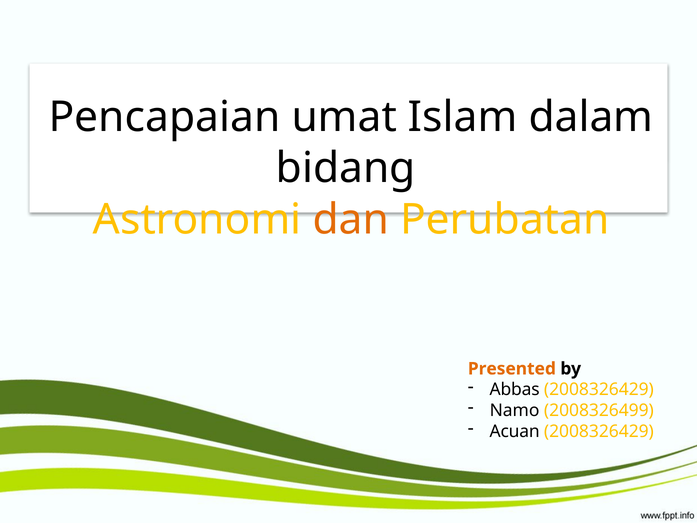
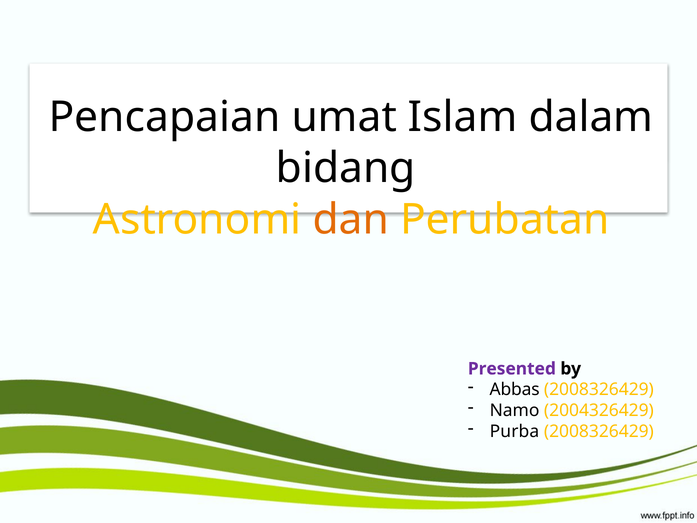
Presented colour: orange -> purple
2008326499: 2008326499 -> 2004326429
Acuan: Acuan -> Purba
